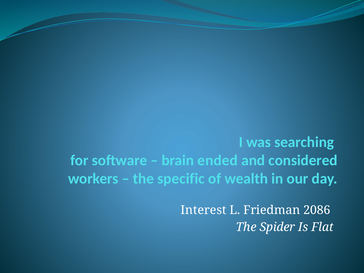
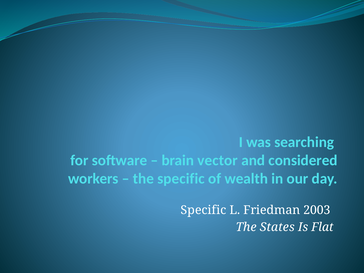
ended: ended -> vector
Interest at (204, 210): Interest -> Specific
2086: 2086 -> 2003
Spider: Spider -> States
